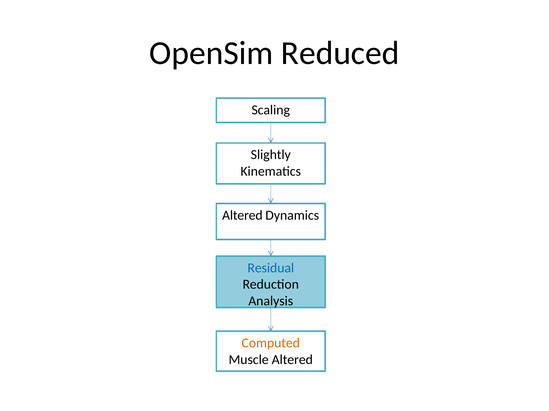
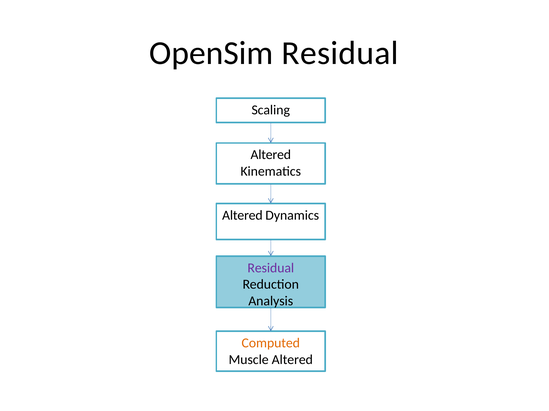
OpenSim Reduced: Reduced -> Residual
Slightly at (271, 155): Slightly -> Altered
Residual at (271, 268) colour: blue -> purple
